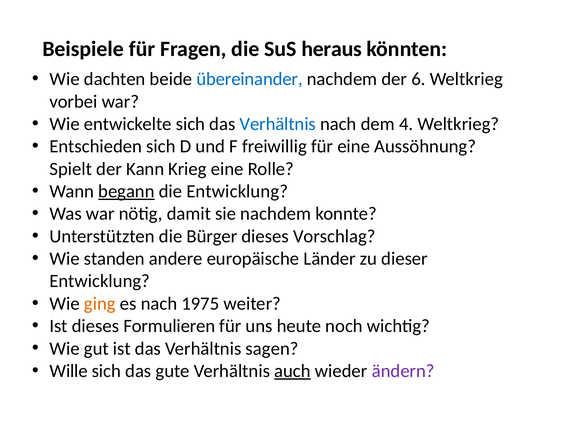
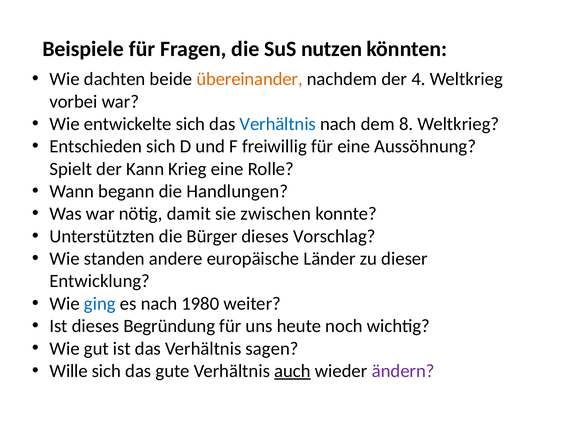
heraus: heraus -> nutzen
übereinander colour: blue -> orange
6: 6 -> 4
4: 4 -> 8
begann underline: present -> none
die Entwicklung: Entwicklung -> Handlungen
sie nachdem: nachdem -> zwischen
ging colour: orange -> blue
1975: 1975 -> 1980
Formulieren: Formulieren -> Begründung
